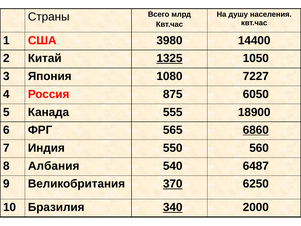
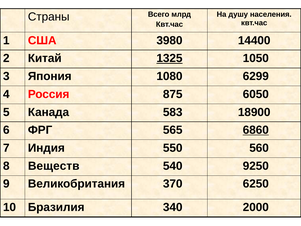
7227: 7227 -> 6299
555: 555 -> 583
Албания: Албания -> Веществ
6487: 6487 -> 9250
370 underline: present -> none
340 underline: present -> none
